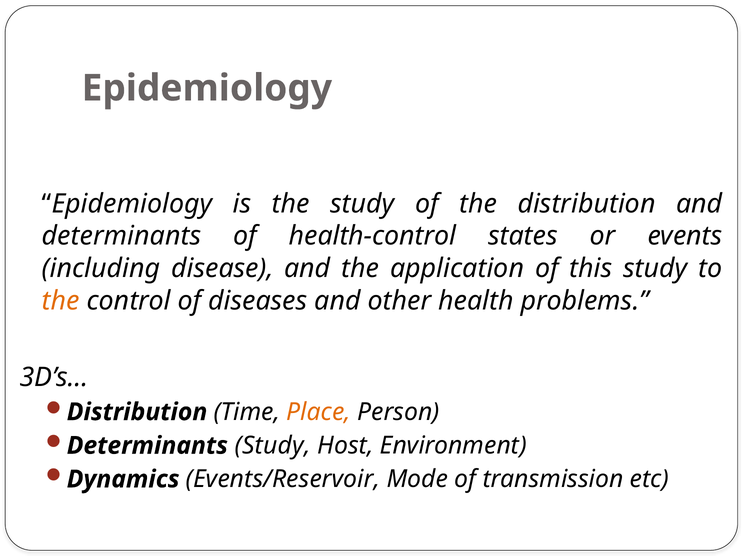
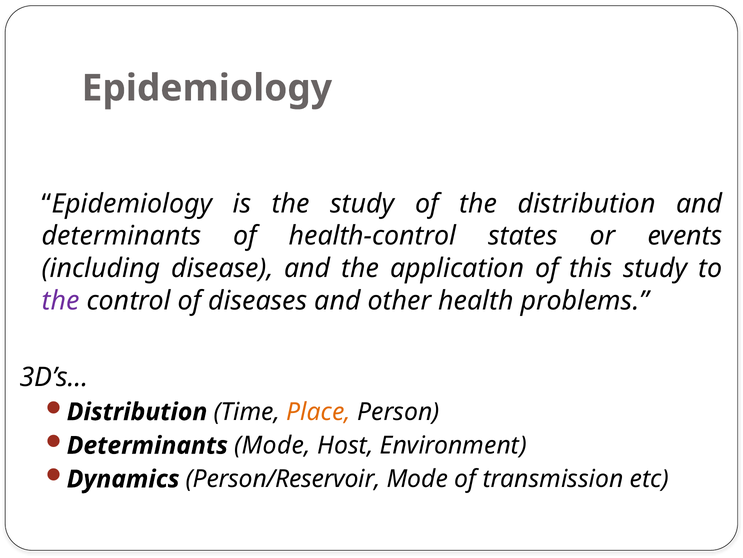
the at (61, 300) colour: orange -> purple
Determinants Study: Study -> Mode
Events/Reservoir: Events/Reservoir -> Person/Reservoir
